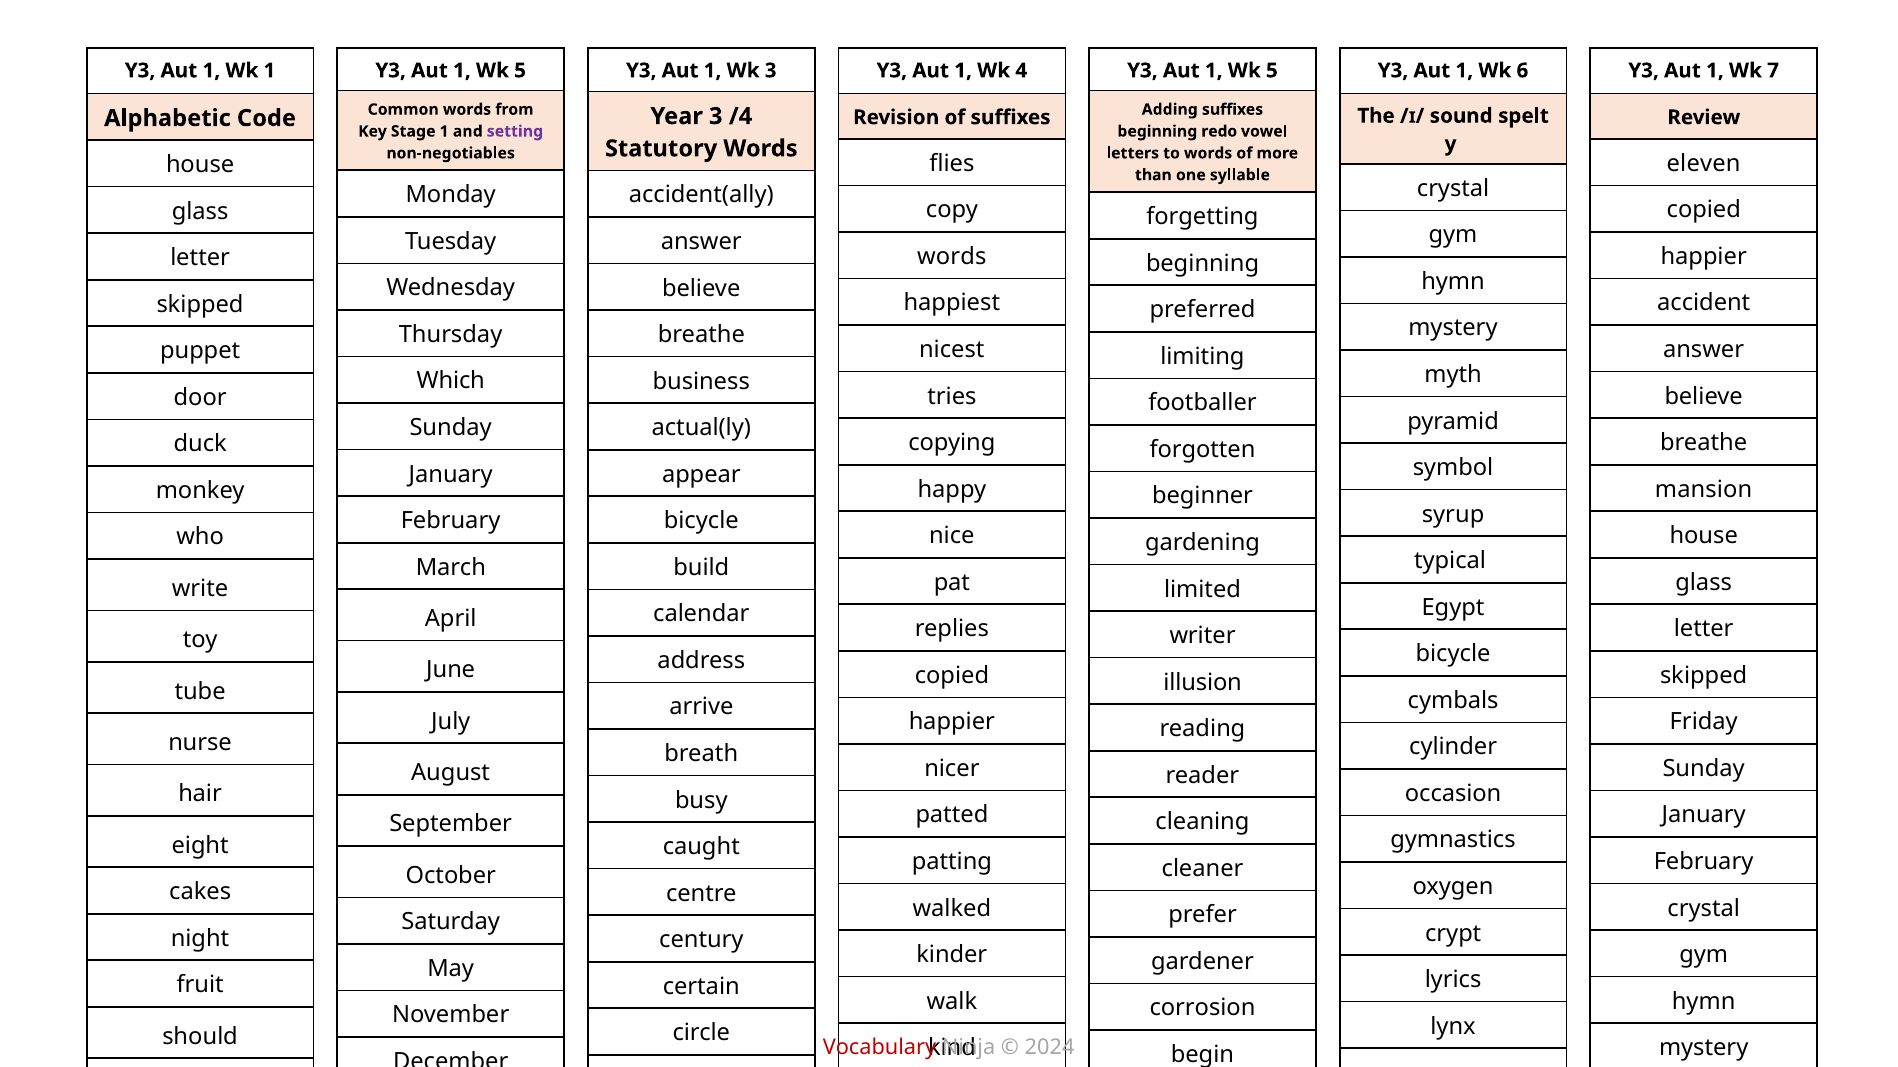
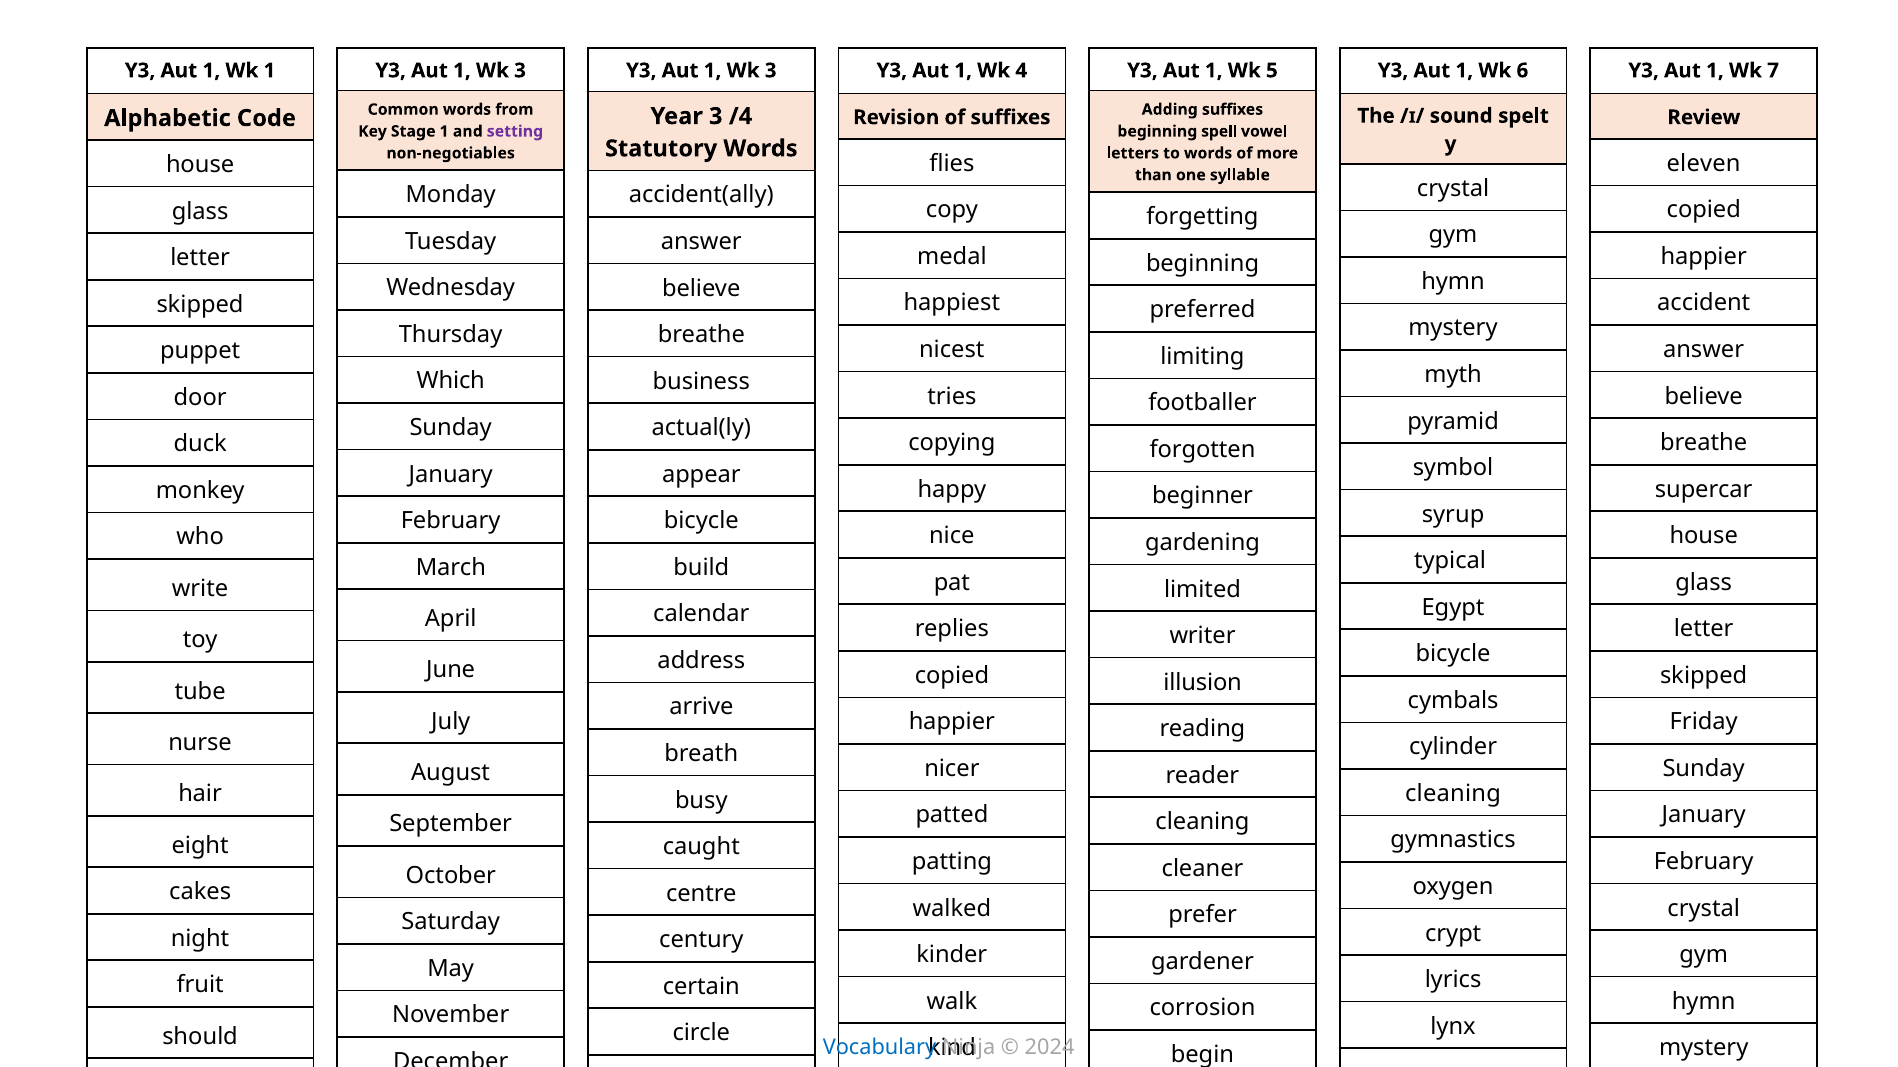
5 at (520, 71): 5 -> 3
redo: redo -> spell
words at (952, 257): words -> medal
mansion: mansion -> supercar
occasion at (1453, 794): occasion -> cleaning
Vocabulary colour: red -> blue
